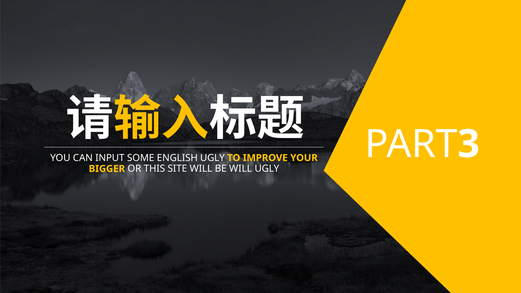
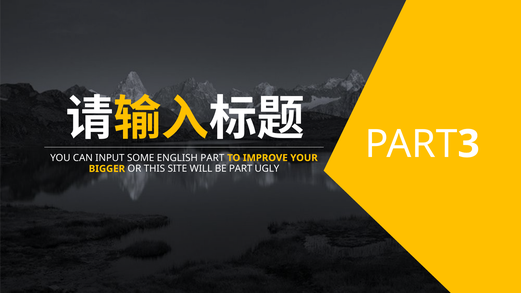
ENGLISH UGLY: UGLY -> PART
BE WILL: WILL -> PART
